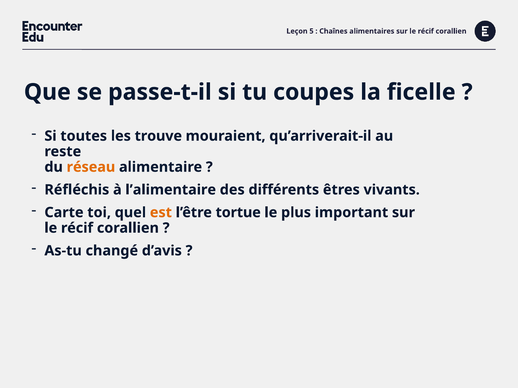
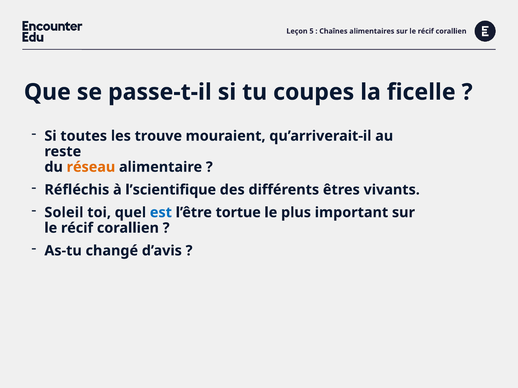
l’alimentaire: l’alimentaire -> l’scientifique
Carte: Carte -> Soleil
est colour: orange -> blue
